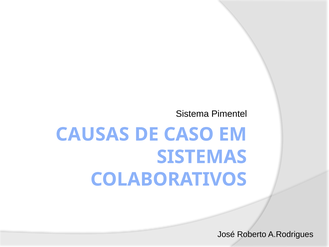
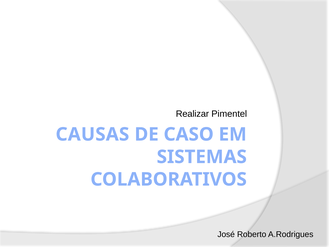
Sistema: Sistema -> Realizar
